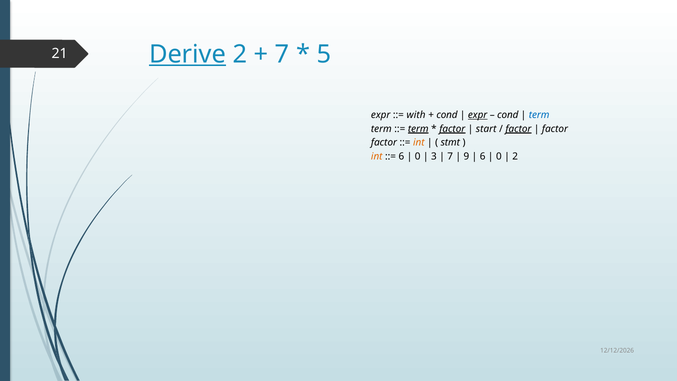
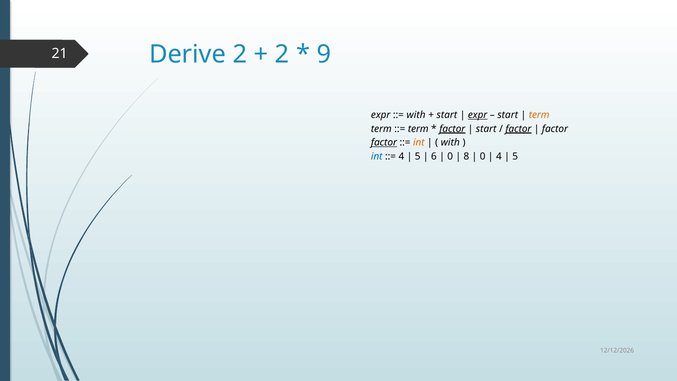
Derive underline: present -> none
7 at (282, 54): 7 -> 2
5: 5 -> 9
cond at (447, 115): cond -> start
cond at (508, 115): cond -> start
term at (539, 115) colour: blue -> orange
term at (418, 129) underline: present -> none
factor at (384, 143) underline: none -> present
stmt at (450, 143): stmt -> with
int at (377, 156) colour: orange -> blue
6 at (401, 156): 6 -> 4
0 at (418, 156): 0 -> 5
3: 3 -> 6
7 at (450, 156): 7 -> 0
9: 9 -> 8
6 at (483, 156): 6 -> 0
0 at (499, 156): 0 -> 4
2 at (515, 156): 2 -> 5
